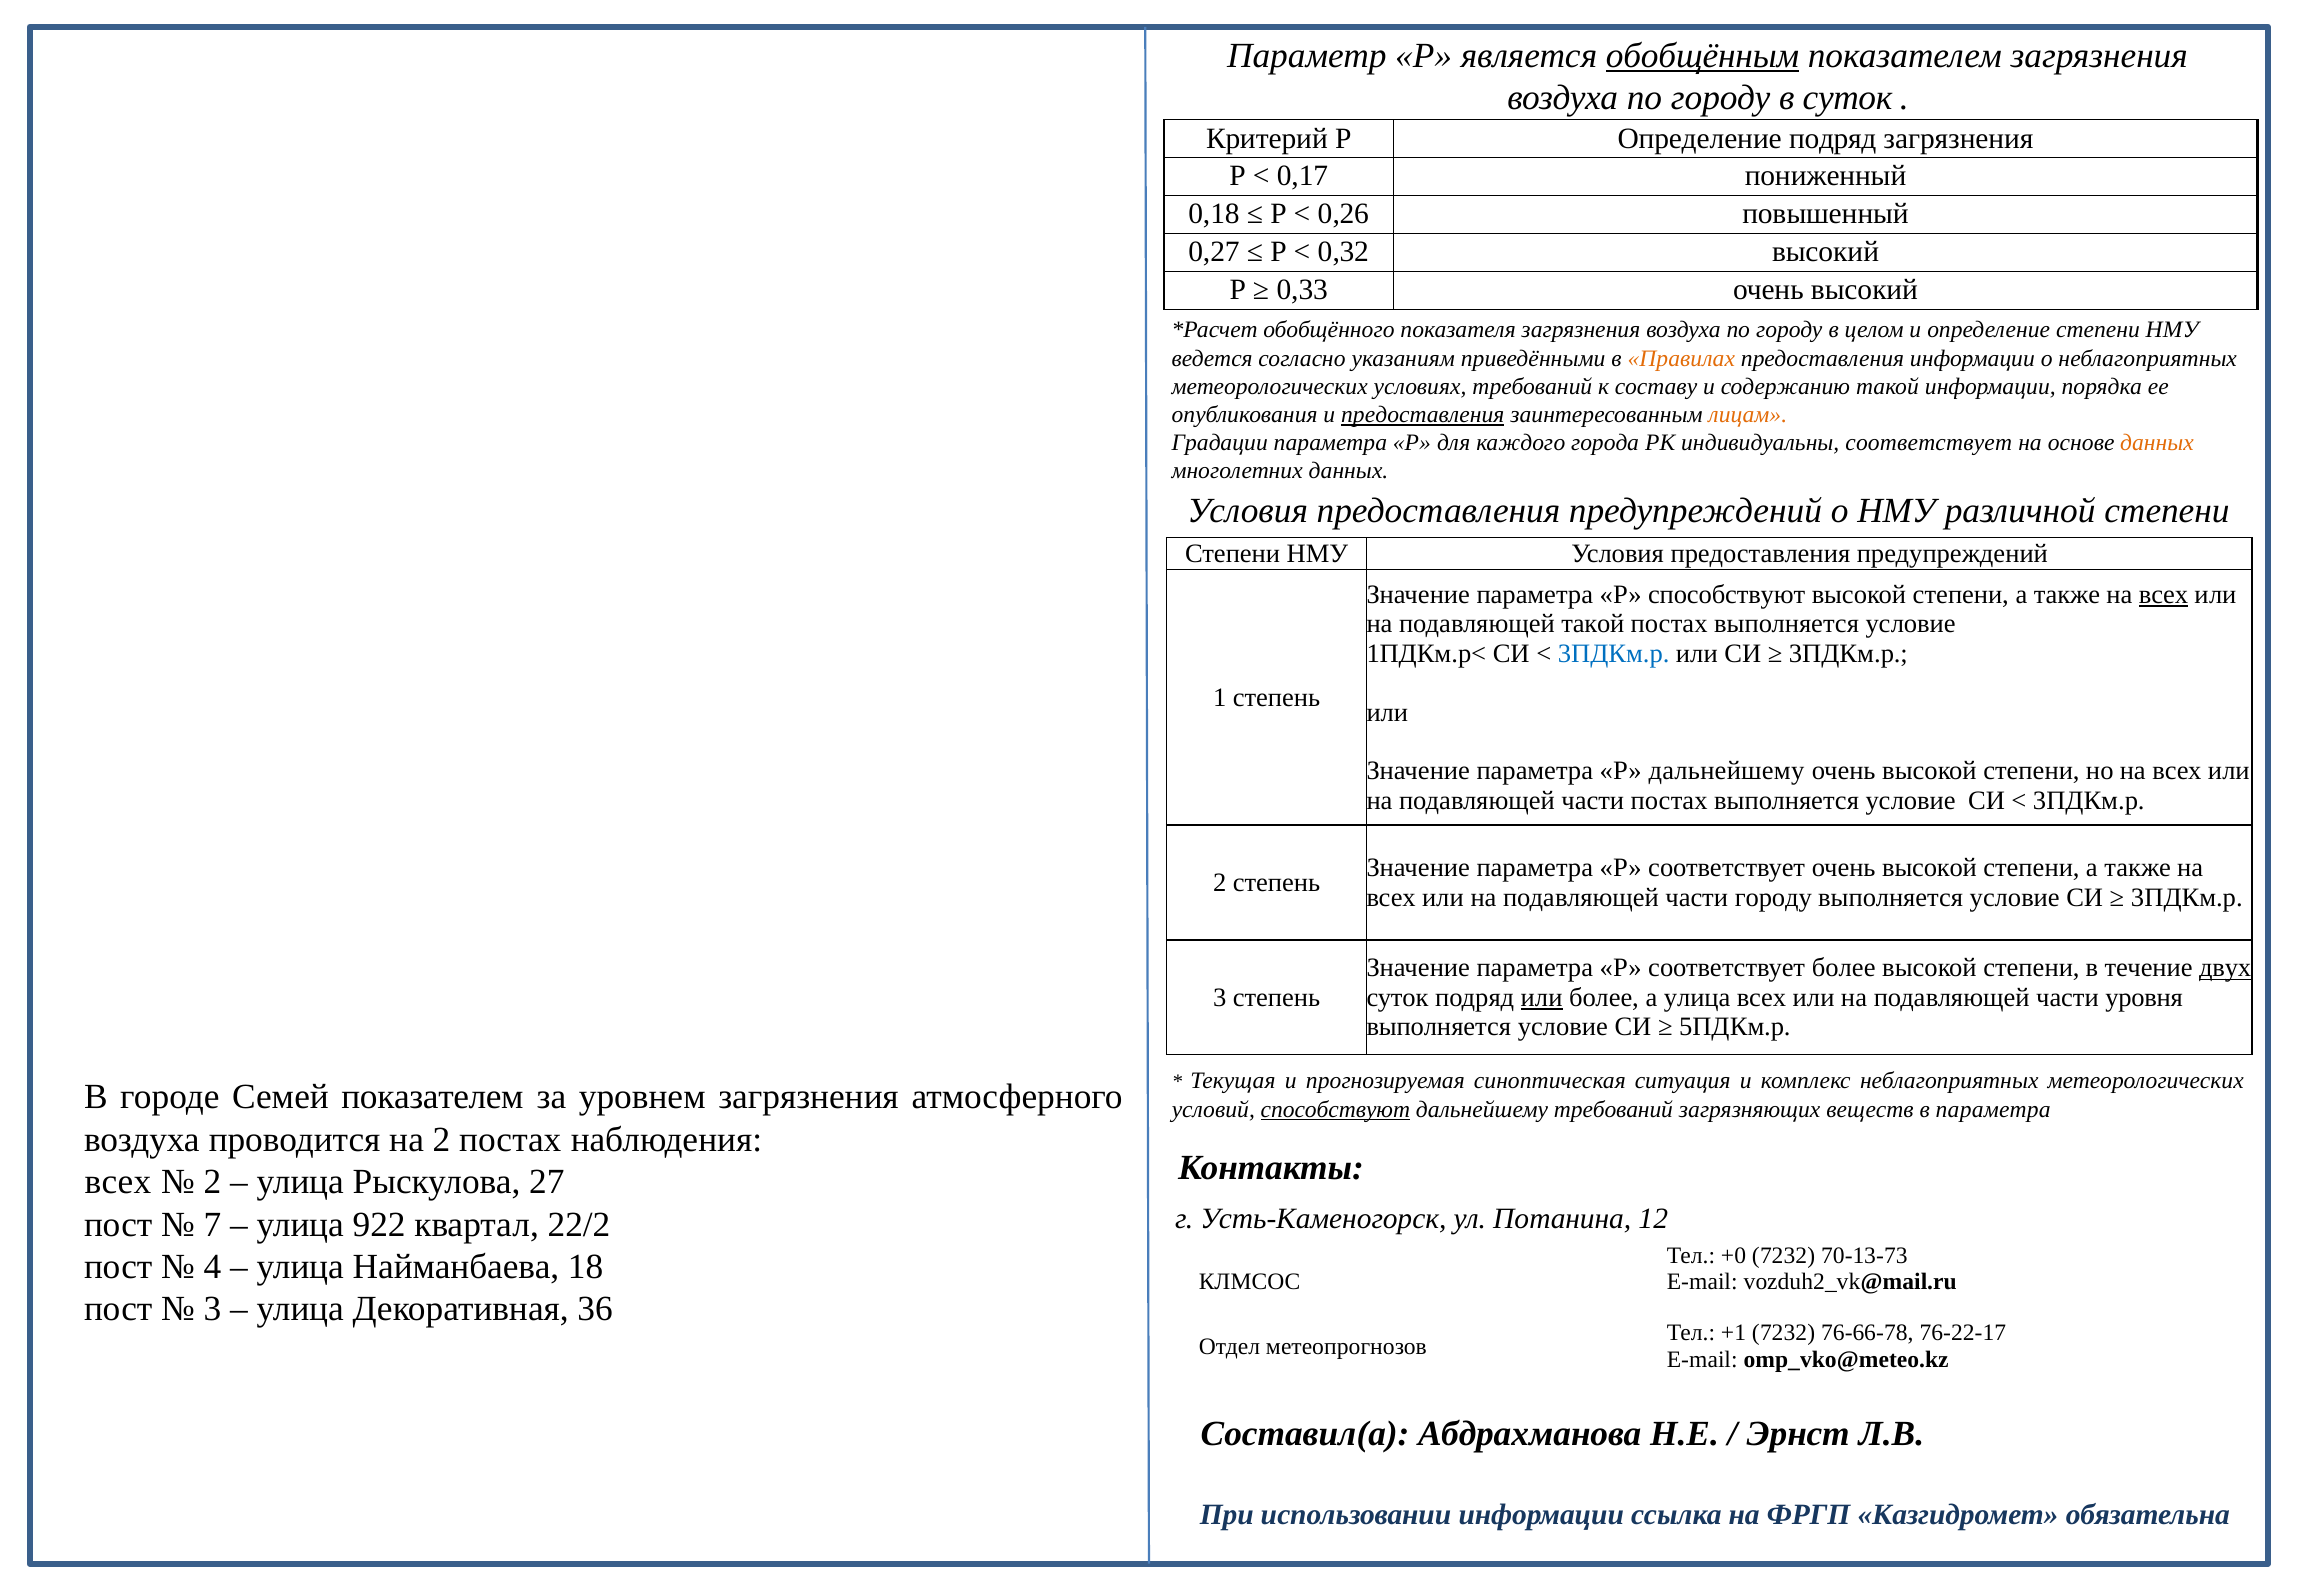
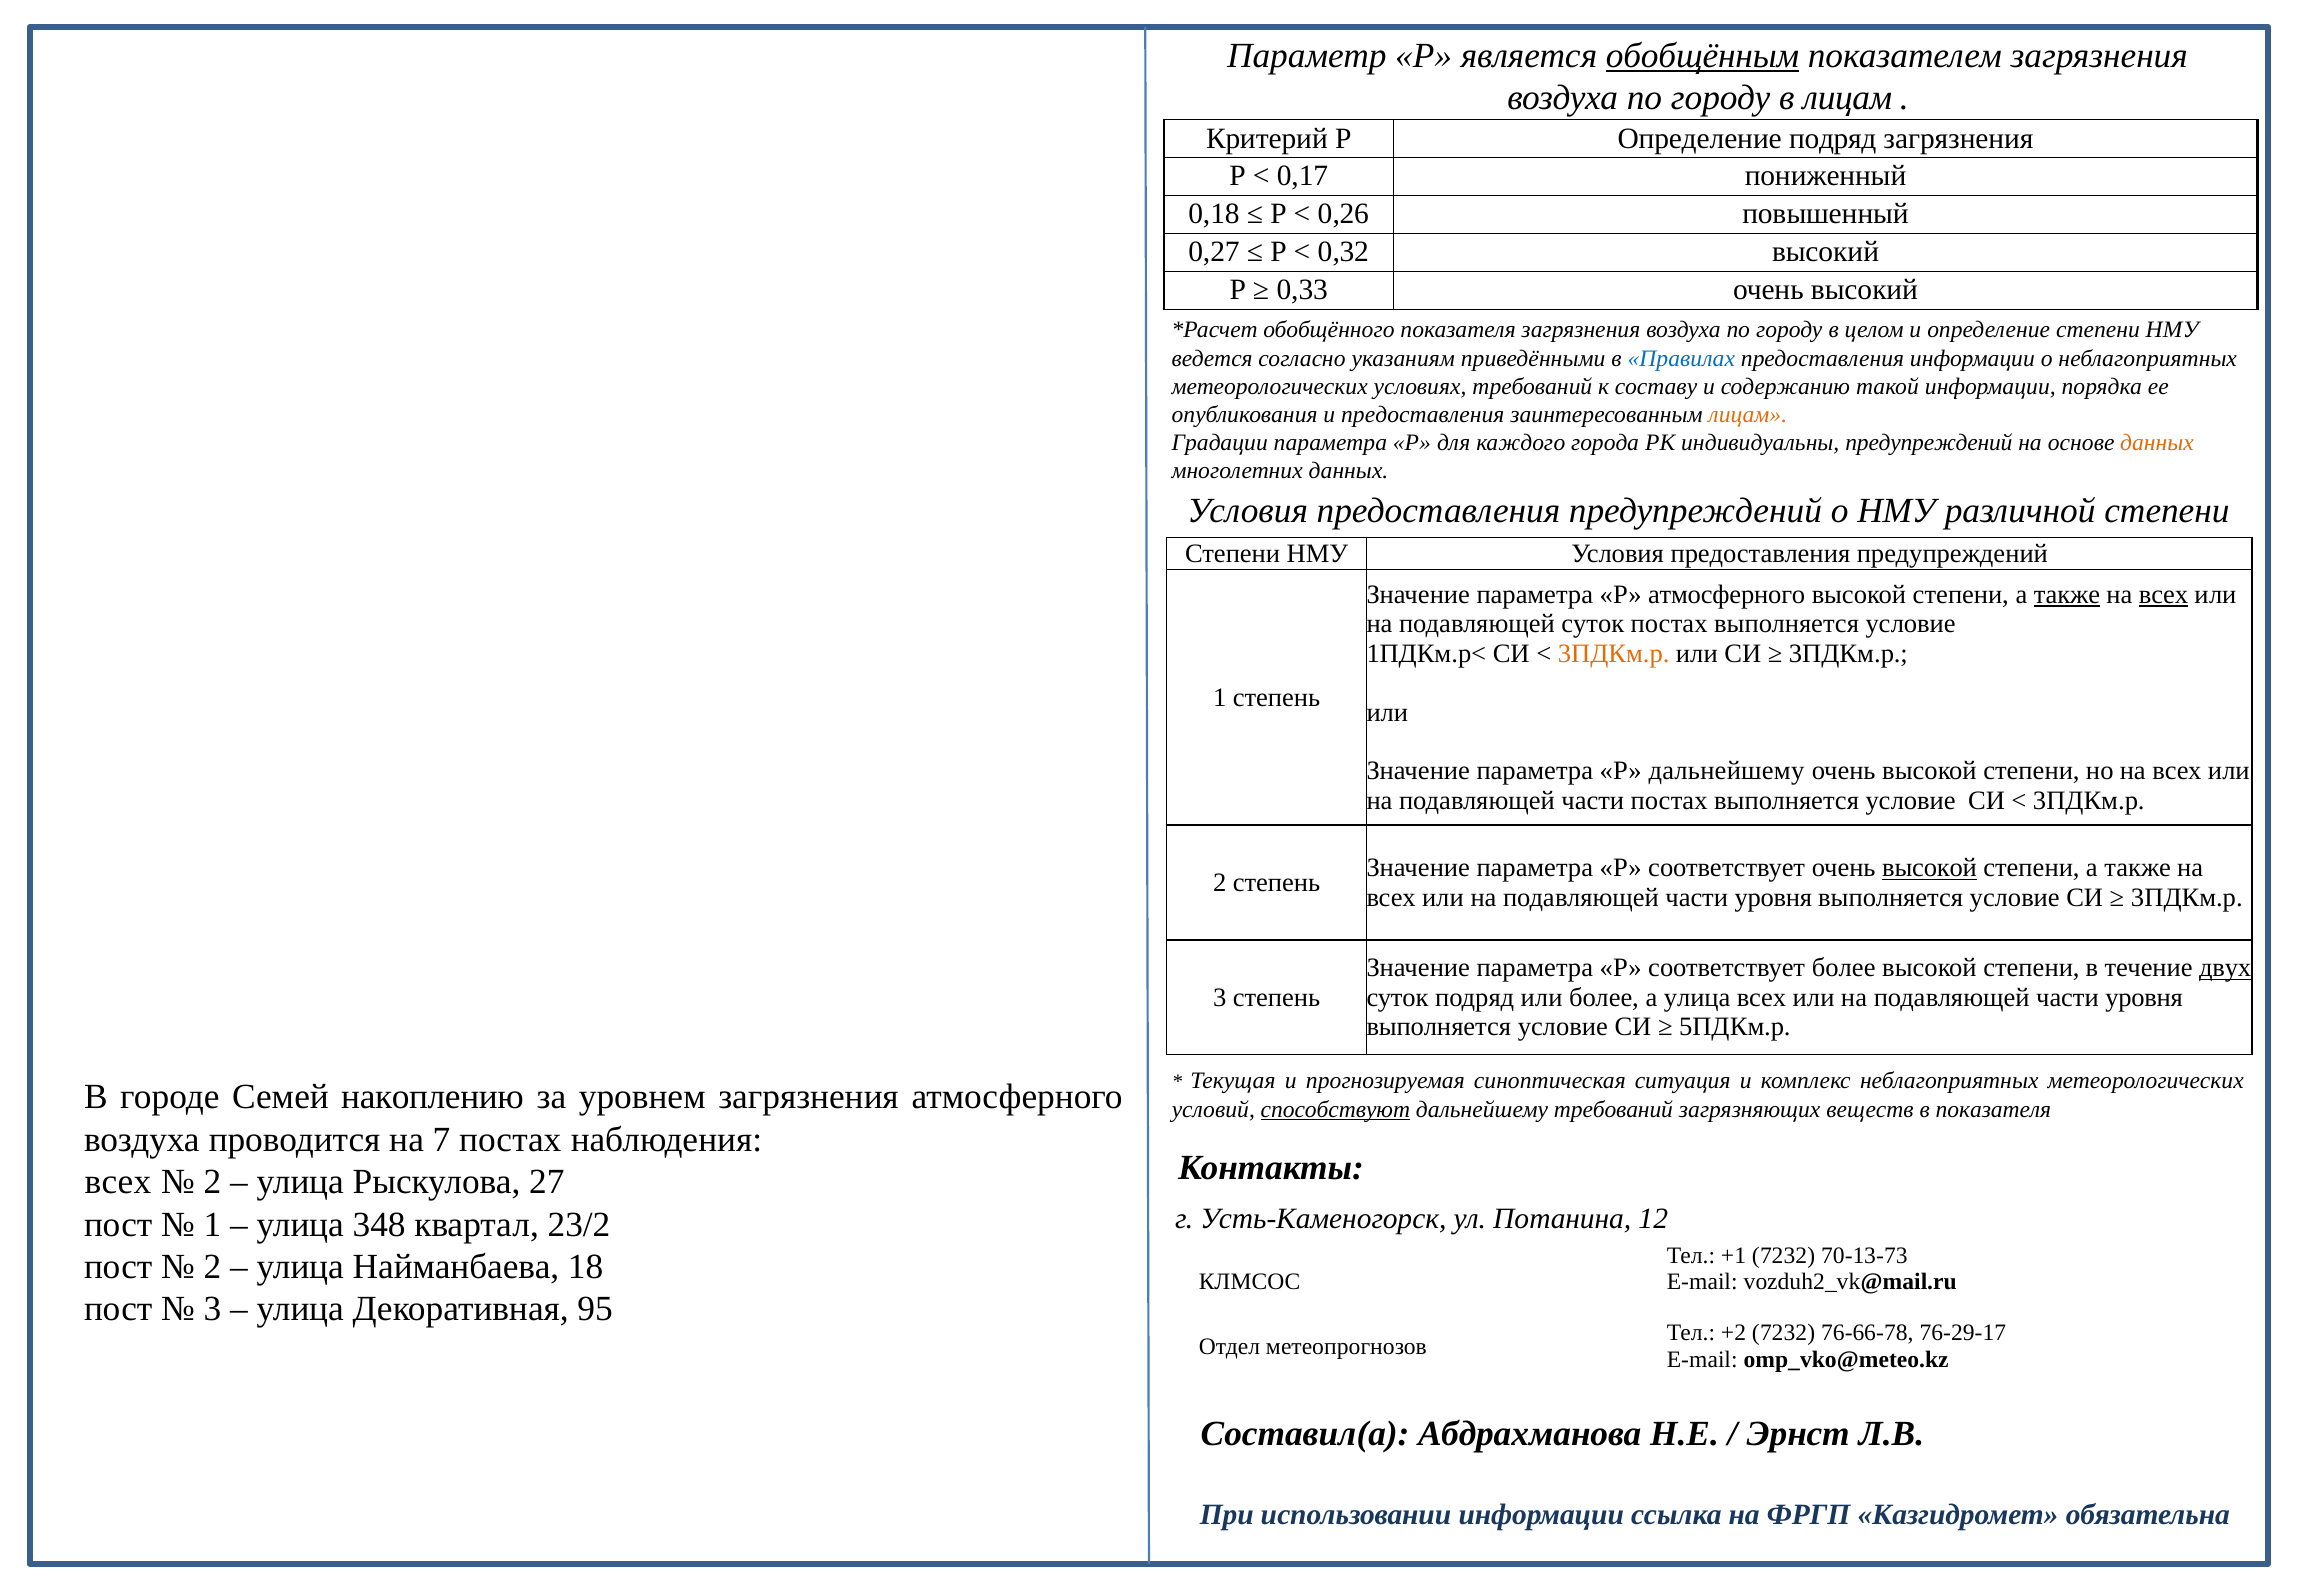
в суток: суток -> лицам
Правилах colour: orange -> blue
предоставления at (1423, 415) underline: present -> none
индивидуальны соответствует: соответствует -> предупреждений
Р способствуют: способствуют -> атмосферного
также at (2067, 595) underline: none -> present
подавляющей такой: такой -> суток
3ПДКм.р at (1614, 653) colour: blue -> orange
высокой at (1930, 868) underline: none -> present
городу at (1773, 897): городу -> уровня
или at (1542, 998) underline: present -> none
Семей показателем: показателем -> накоплению
в параметра: параметра -> показателя
на 2: 2 -> 7
7 at (212, 1224): 7 -> 1
922: 922 -> 348
22/2: 22/2 -> 23/2
+0: +0 -> +1
4 at (212, 1267): 4 -> 2
36: 36 -> 95
+1: +1 -> +2
76-22-17: 76-22-17 -> 76-29-17
